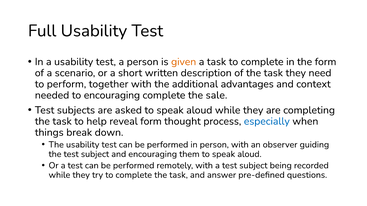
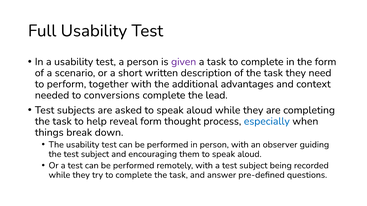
given colour: orange -> purple
to encouraging: encouraging -> conversions
sale: sale -> lead
